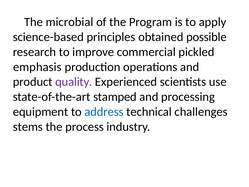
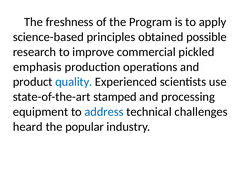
microbial: microbial -> freshness
quality colour: purple -> blue
stems: stems -> heard
process: process -> popular
